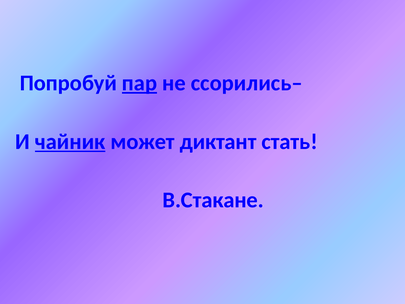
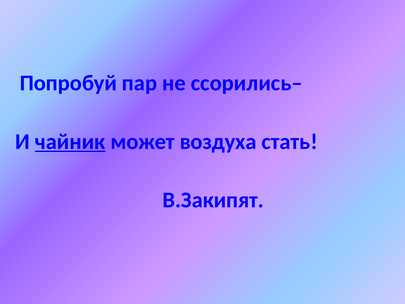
пар underline: present -> none
диктант: диктант -> воздуха
В.Стакане: В.Стакане -> В.Закипят
